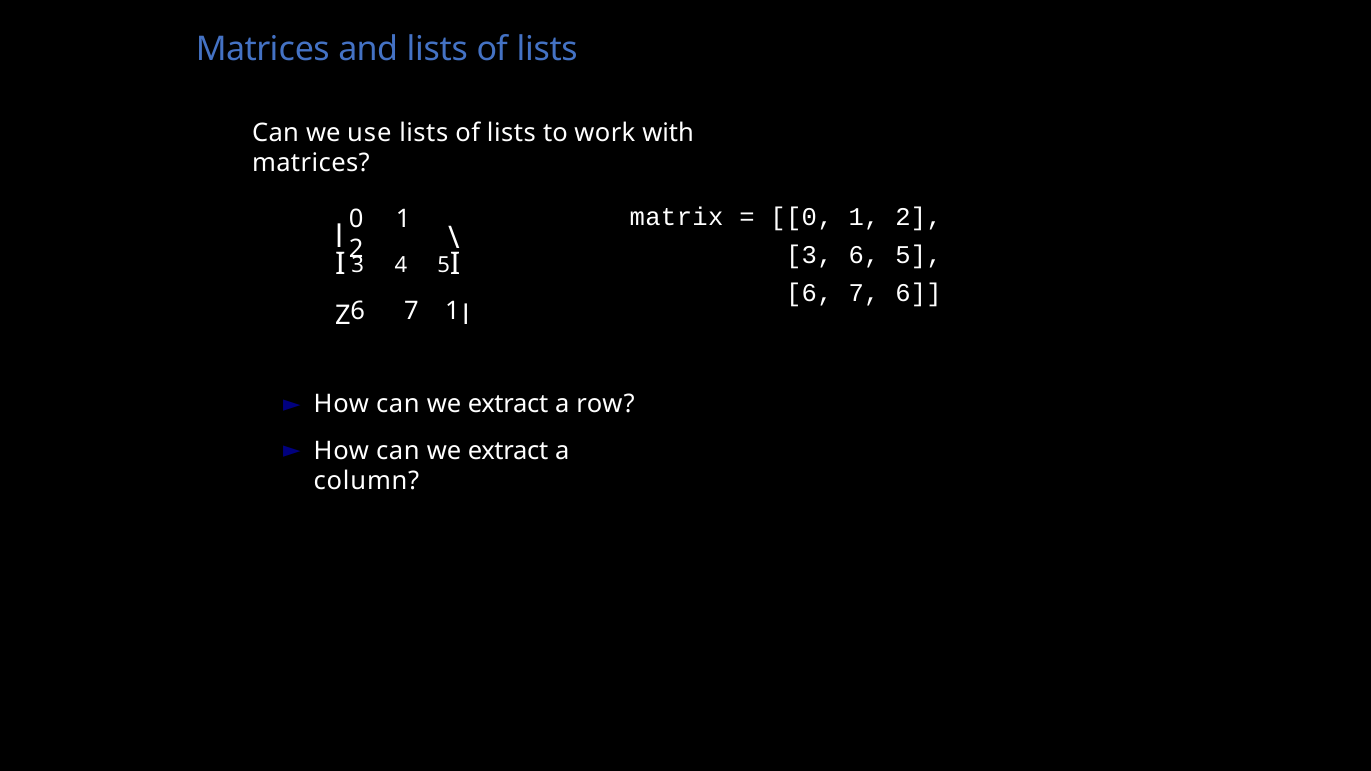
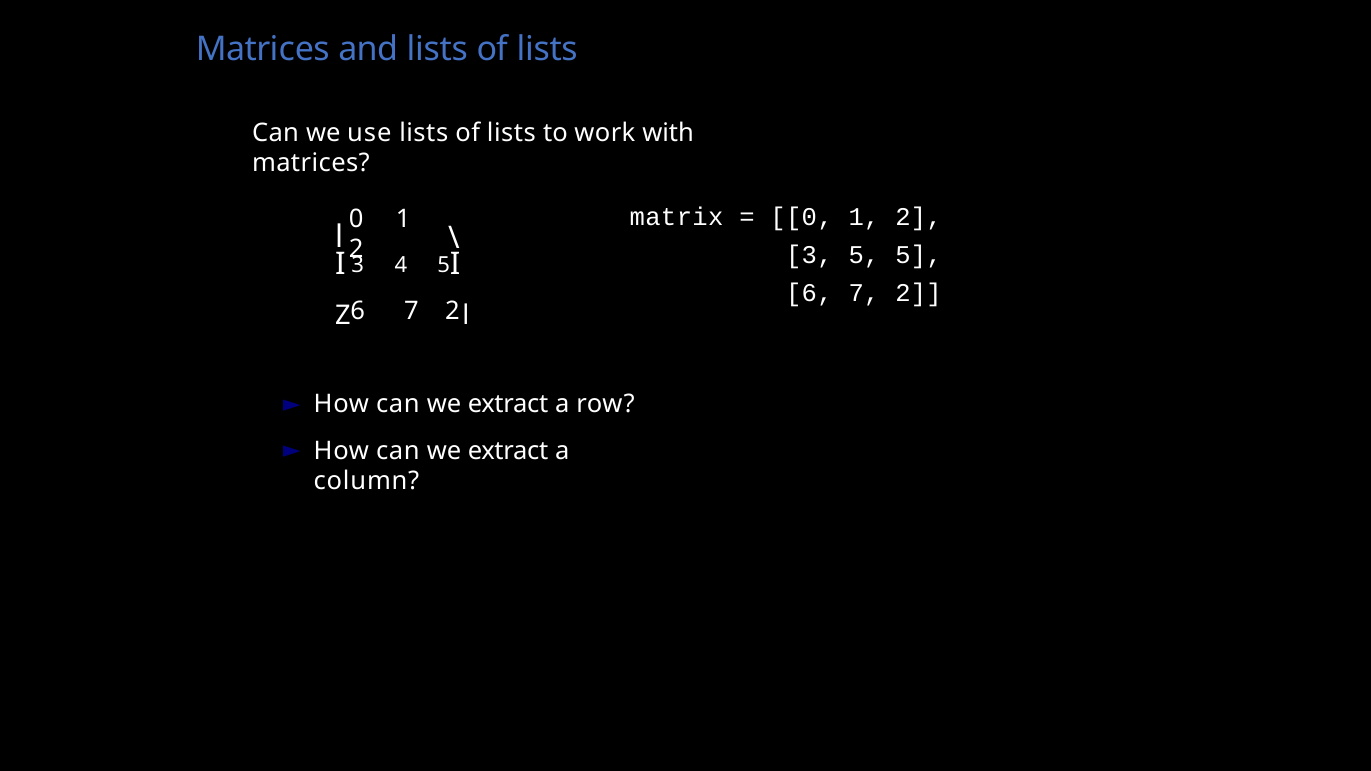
3 6: 6 -> 5
6 at (918, 293): 6 -> 2
1 at (452, 311): 1 -> 2
